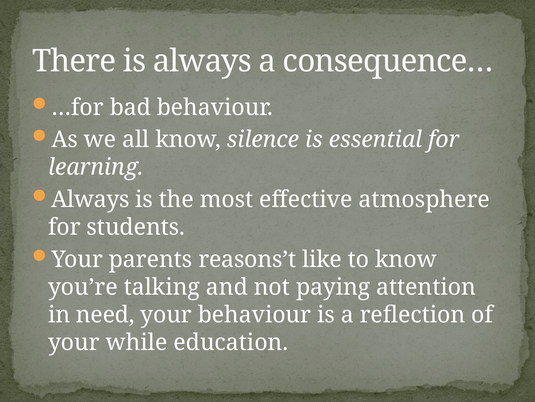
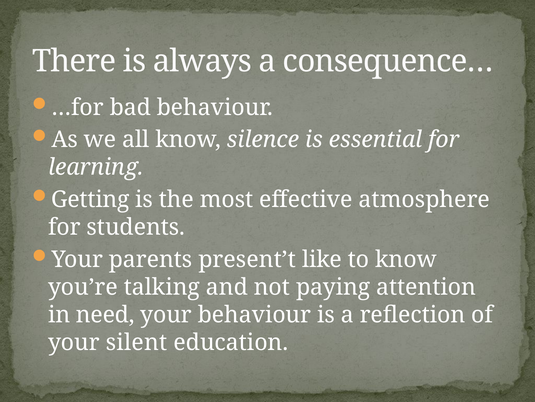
Always at (90, 199): Always -> Getting
reasons’t: reasons’t -> present’t
while: while -> silent
